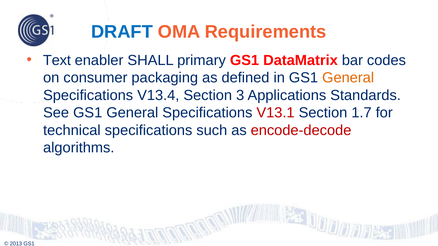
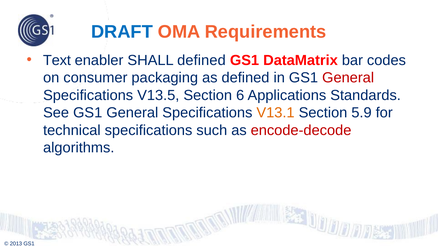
SHALL primary: primary -> defined
General at (348, 78) colour: orange -> red
V13.4: V13.4 -> V13.5
3: 3 -> 6
V13.1 colour: red -> orange
1.7: 1.7 -> 5.9
